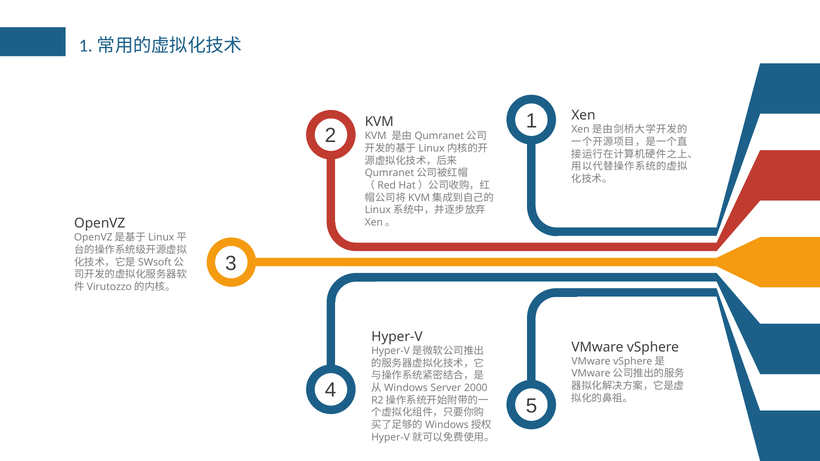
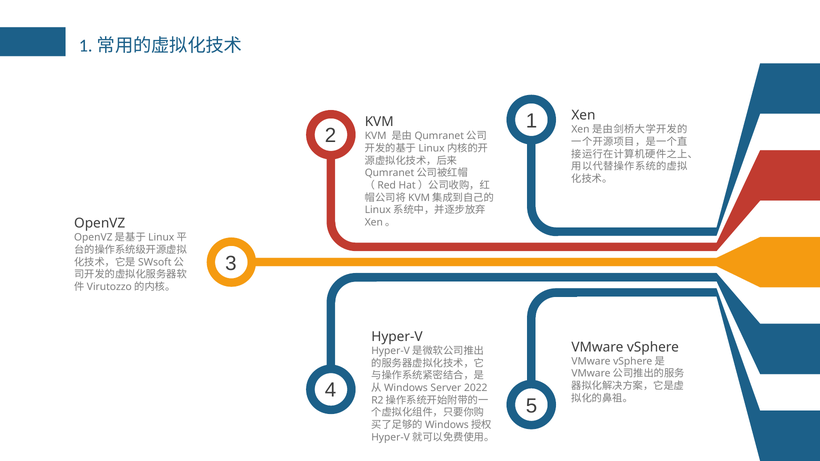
2000: 2000 -> 2022
